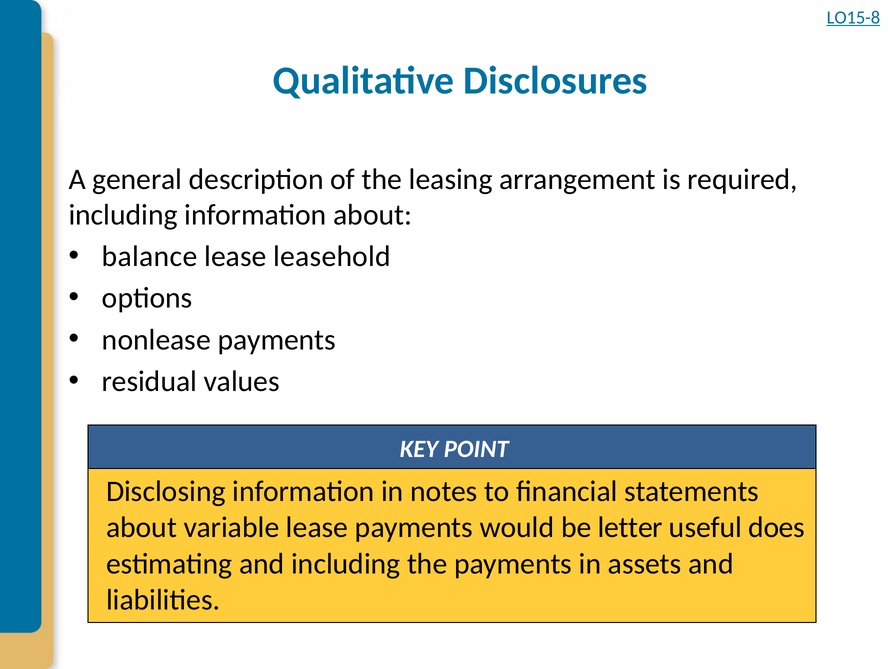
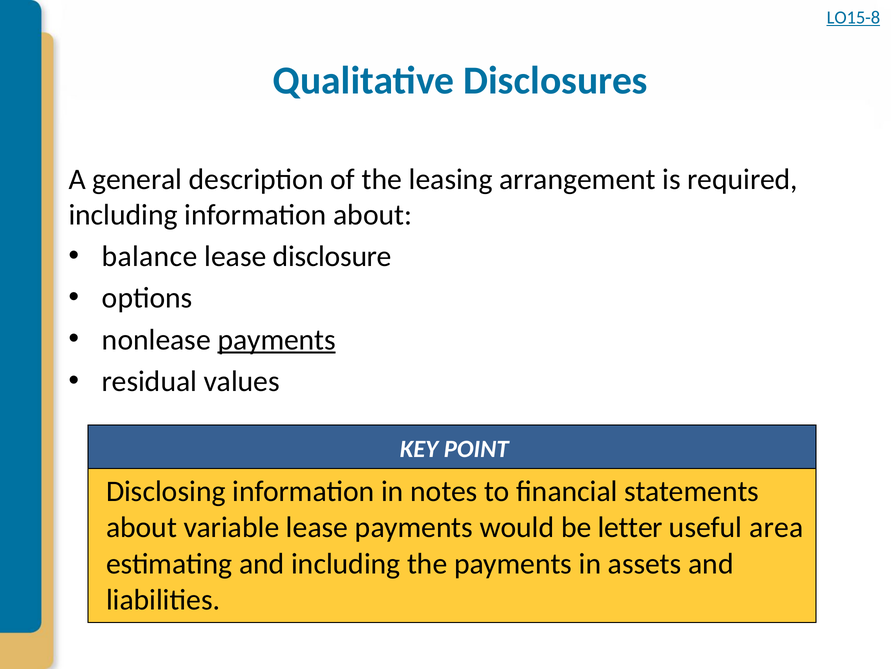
leasehold: leasehold -> disclosure
payments at (277, 339) underline: none -> present
does: does -> area
